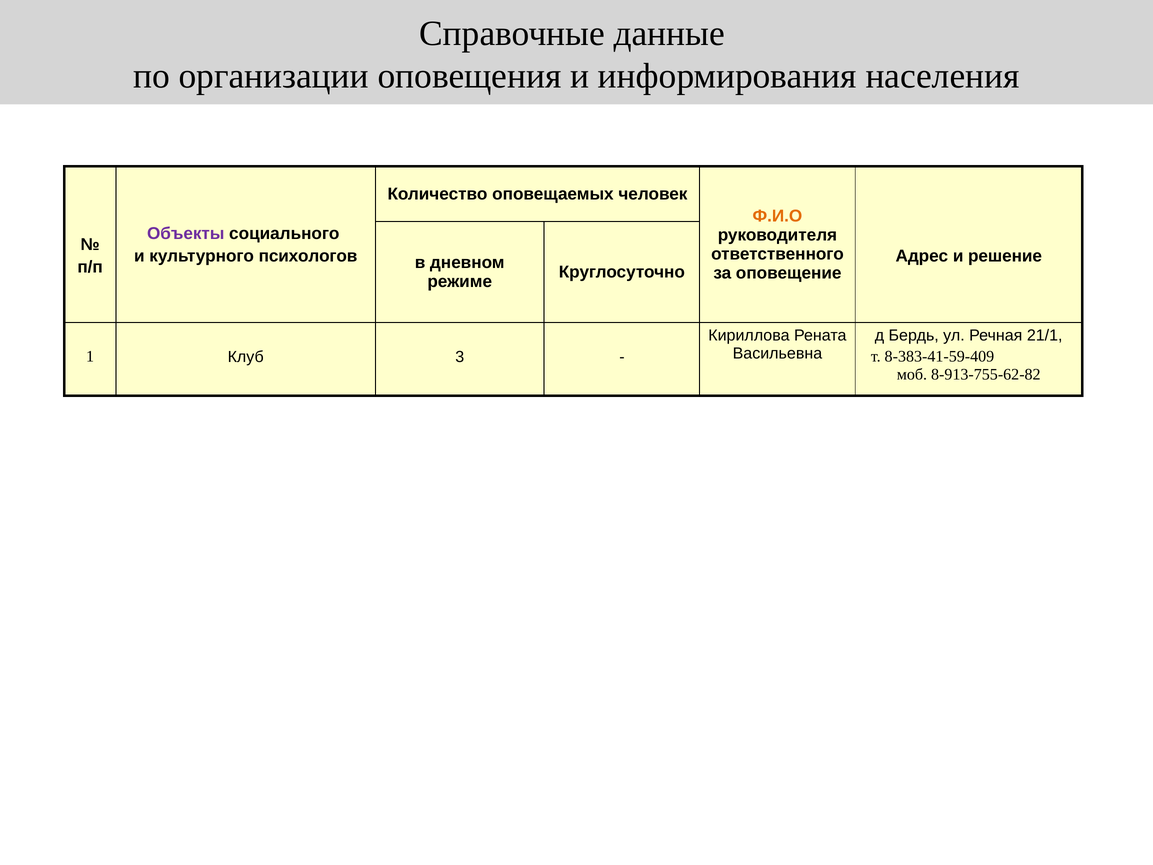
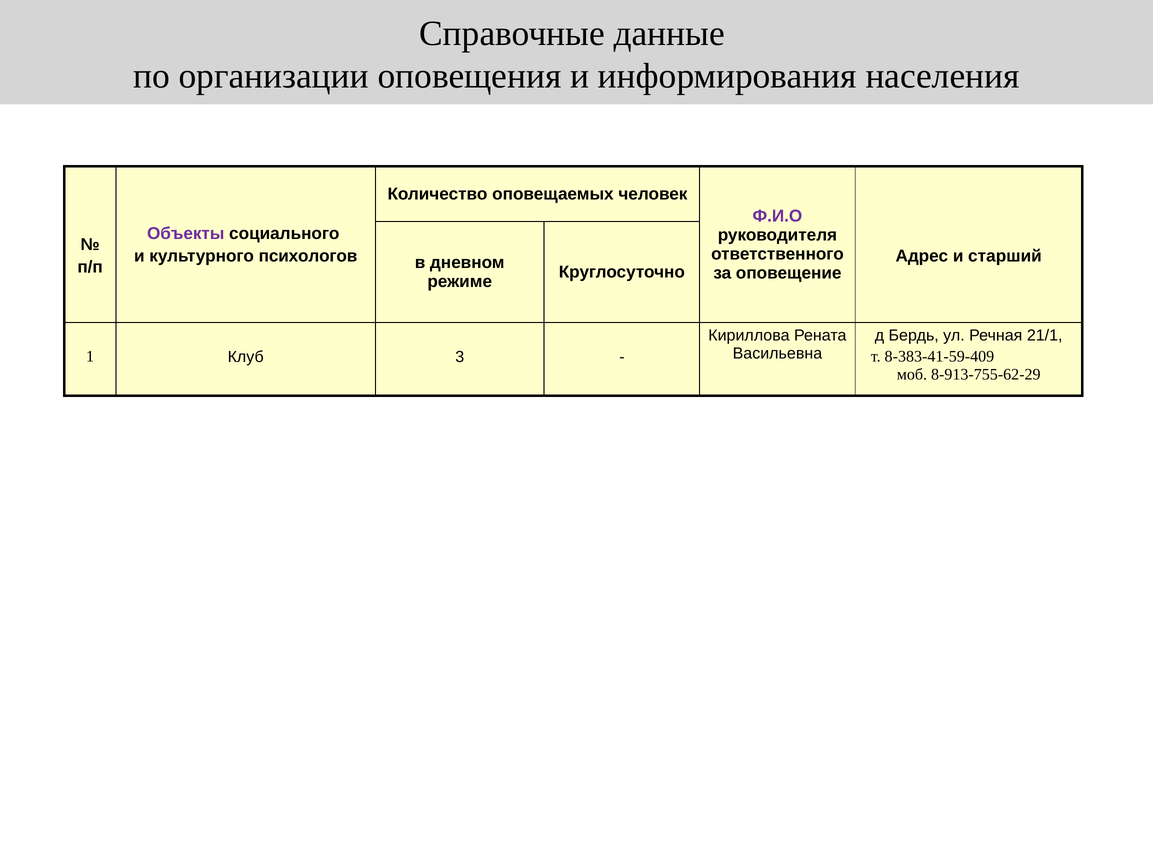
Ф.И.О colour: orange -> purple
решение: решение -> старший
8-913-755-62-82: 8-913-755-62-82 -> 8-913-755-62-29
